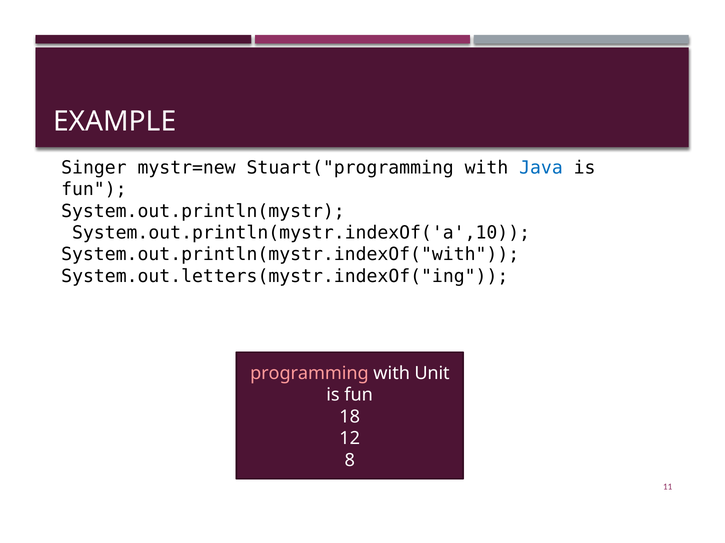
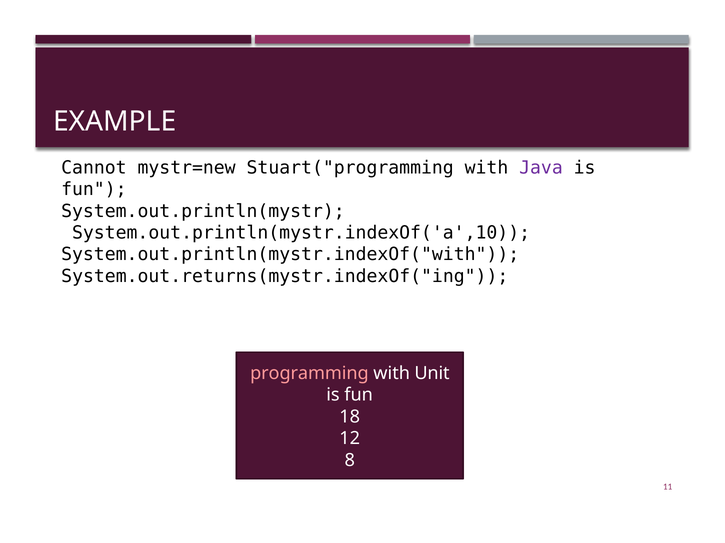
Singer: Singer -> Cannot
Java colour: blue -> purple
System.out.letters(mystr.indexOf("ing: System.out.letters(mystr.indexOf("ing -> System.out.returns(mystr.indexOf("ing
